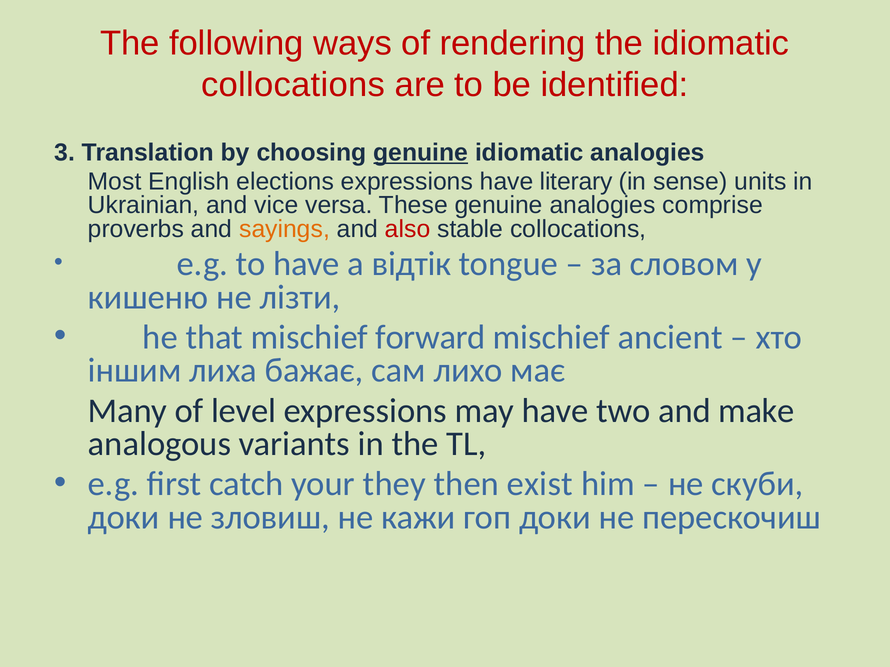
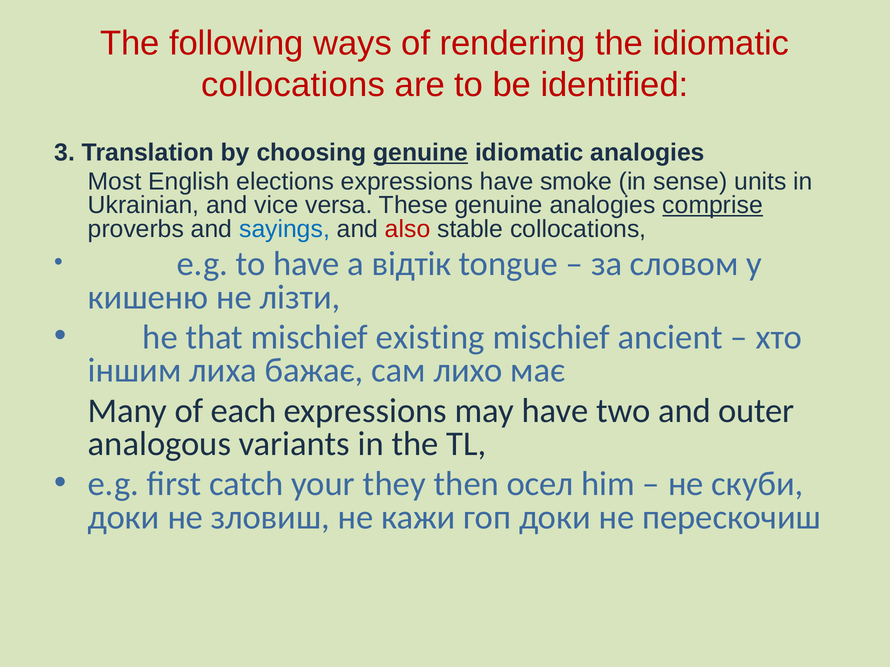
literary: literary -> smoke
comprise underline: none -> present
sayings colour: orange -> blue
forward: forward -> existing
level: level -> each
make: make -> outer
exist: exist -> осел
